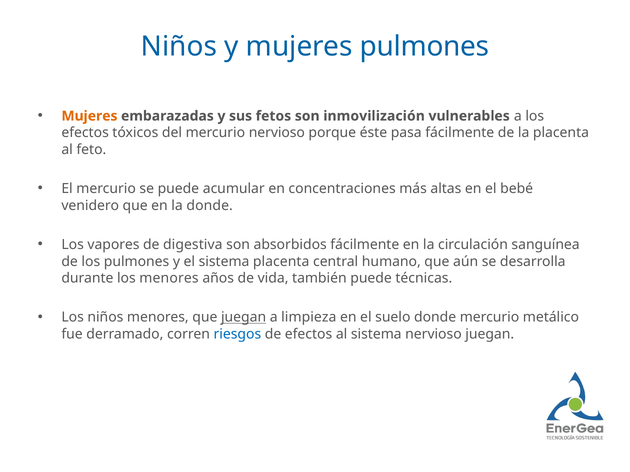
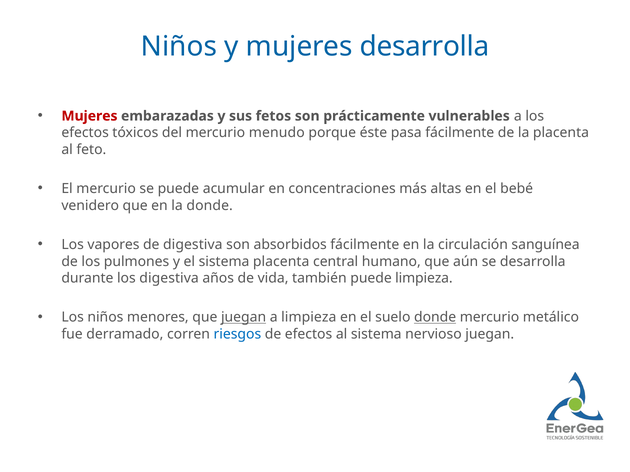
mujeres pulmones: pulmones -> desarrolla
Mujeres at (89, 116) colour: orange -> red
inmovilización: inmovilización -> prácticamente
mercurio nervioso: nervioso -> menudo
los menores: menores -> digestiva
puede técnicas: técnicas -> limpieza
donde at (435, 318) underline: none -> present
